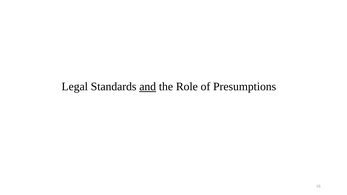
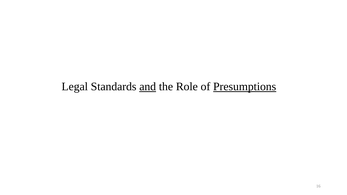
Presumptions underline: none -> present
